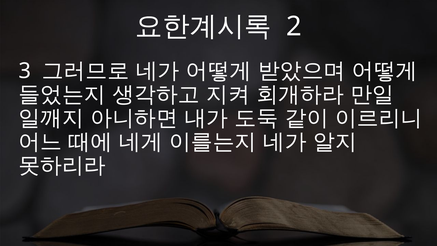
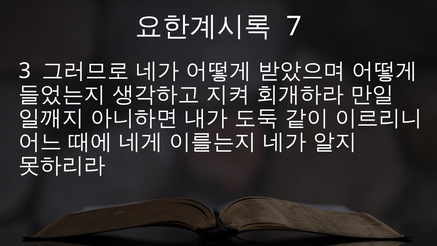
2: 2 -> 7
